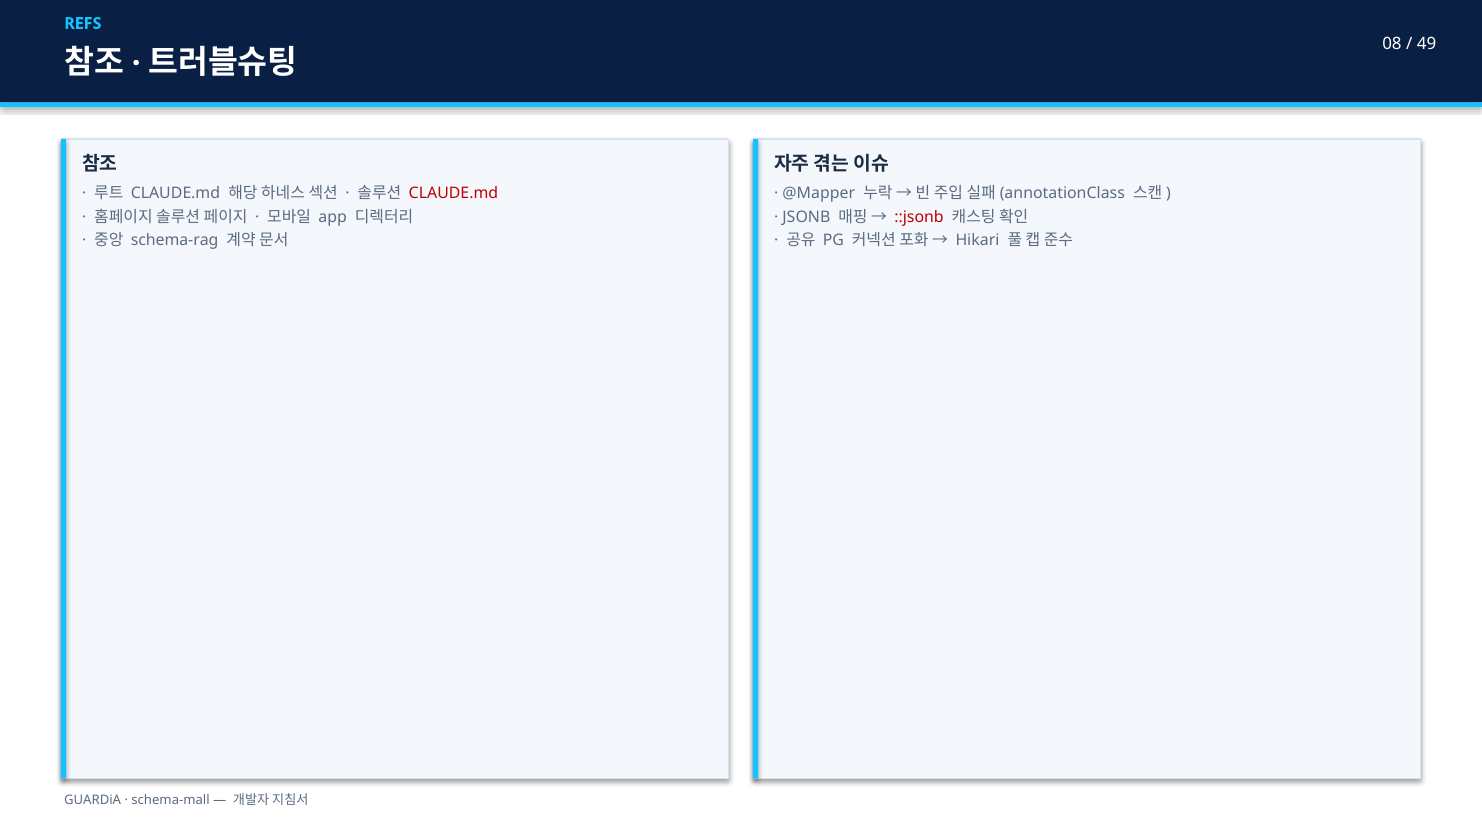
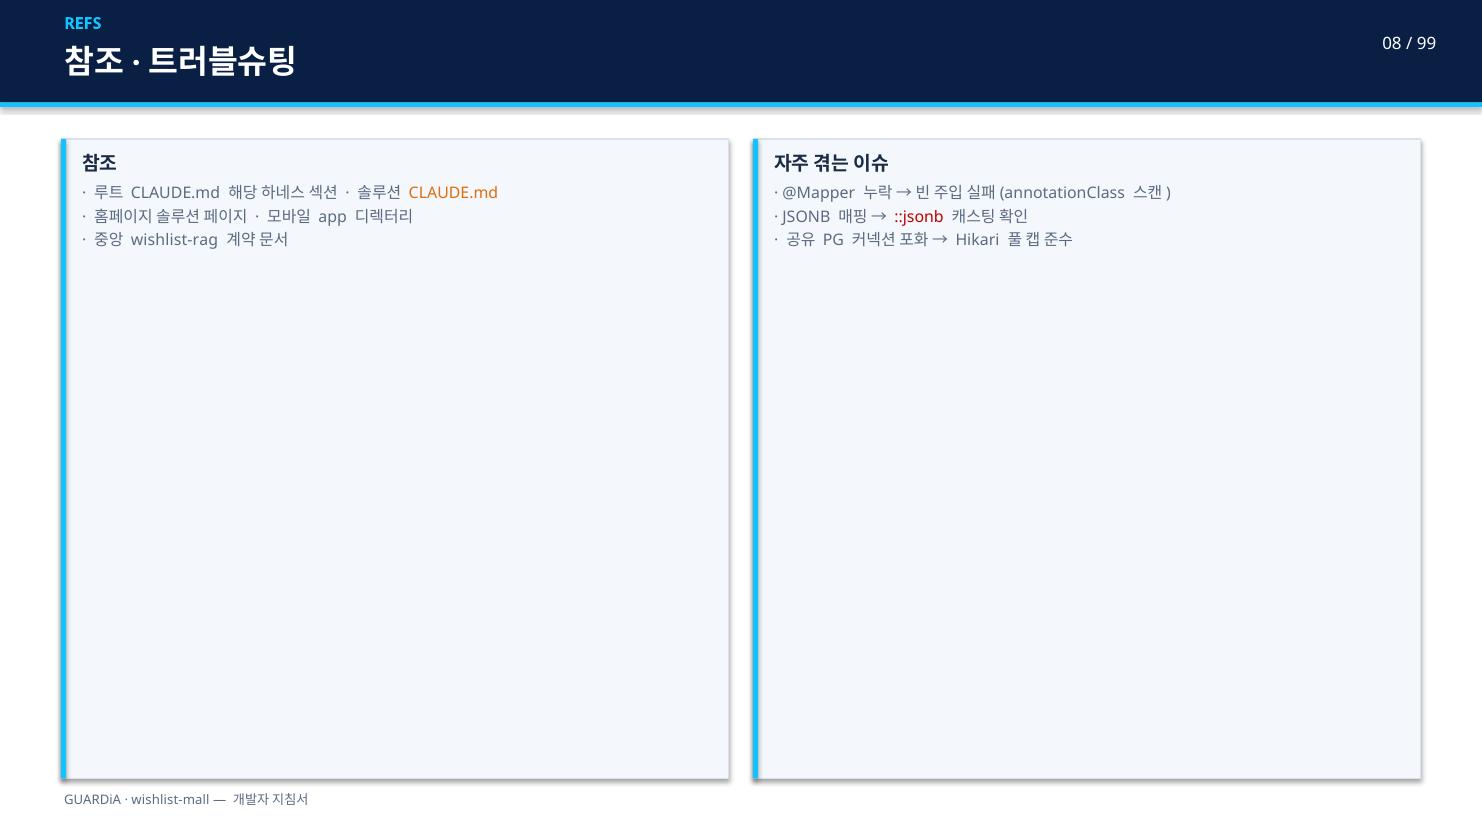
49: 49 -> 99
CLAUDE.md at (453, 193) colour: red -> orange
schema-rag: schema-rag -> wishlist-rag
schema-mall: schema-mall -> wishlist-mall
